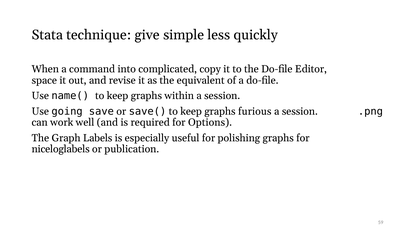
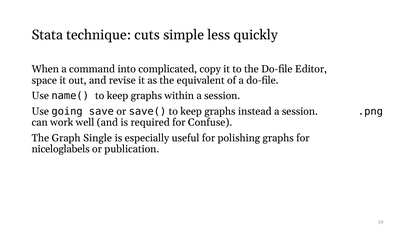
give: give -> cuts
furious: furious -> instead
Options: Options -> Confuse
Labels: Labels -> Single
